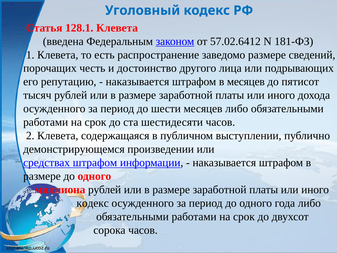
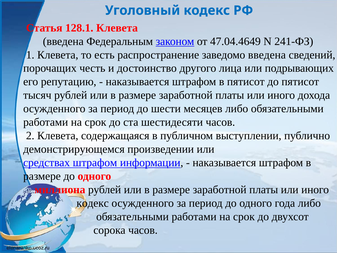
57.02.6412: 57.02.6412 -> 47.04.4649
181-ФЗ: 181-ФЗ -> 241-ФЗ
заведомо размере: размере -> введена
в месяцев: месяцев -> пятисот
